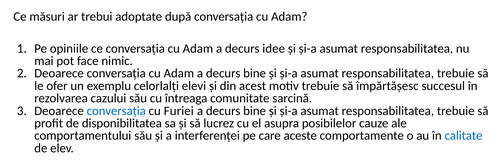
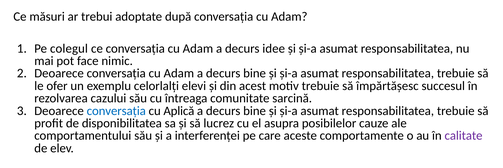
opiniile: opiniile -> colegul
Furiei: Furiei -> Aplică
calitate colour: blue -> purple
